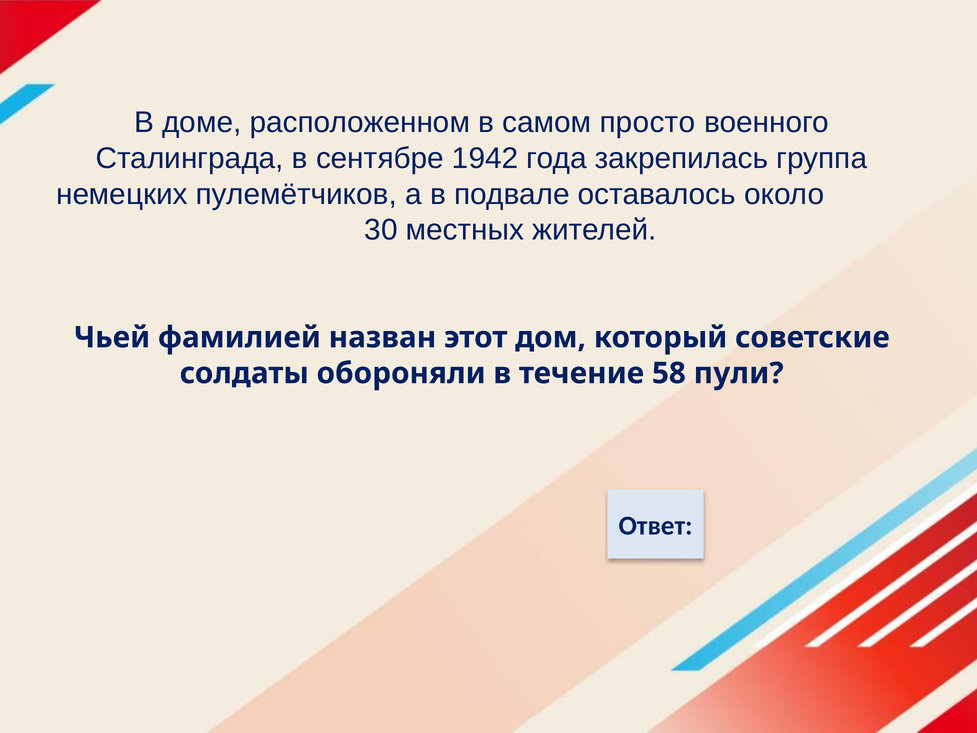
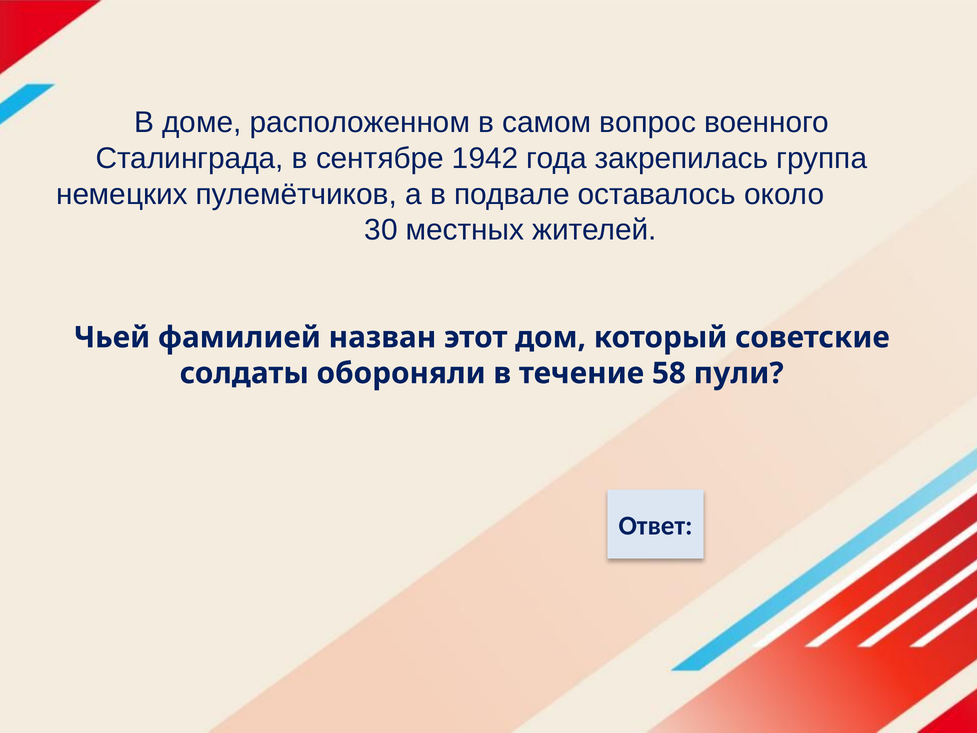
просто: просто -> вопрос
